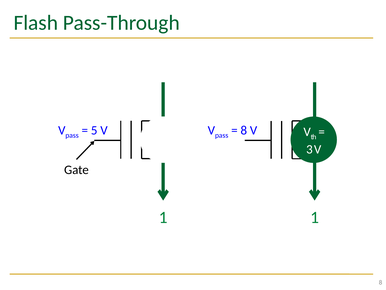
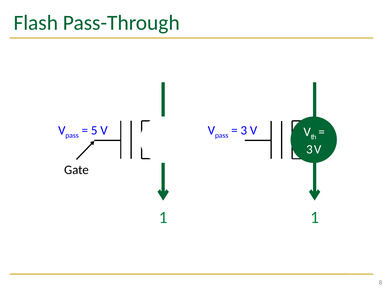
8 at (244, 130): 8 -> 3
